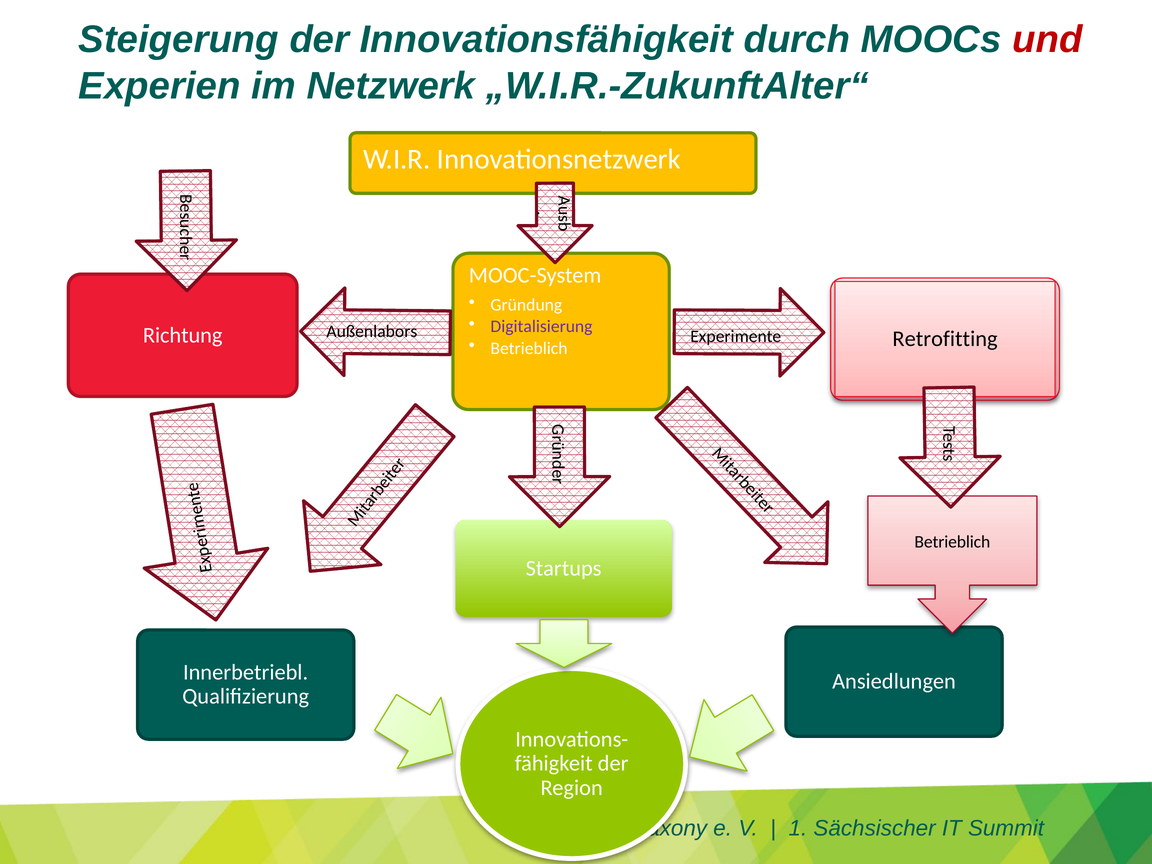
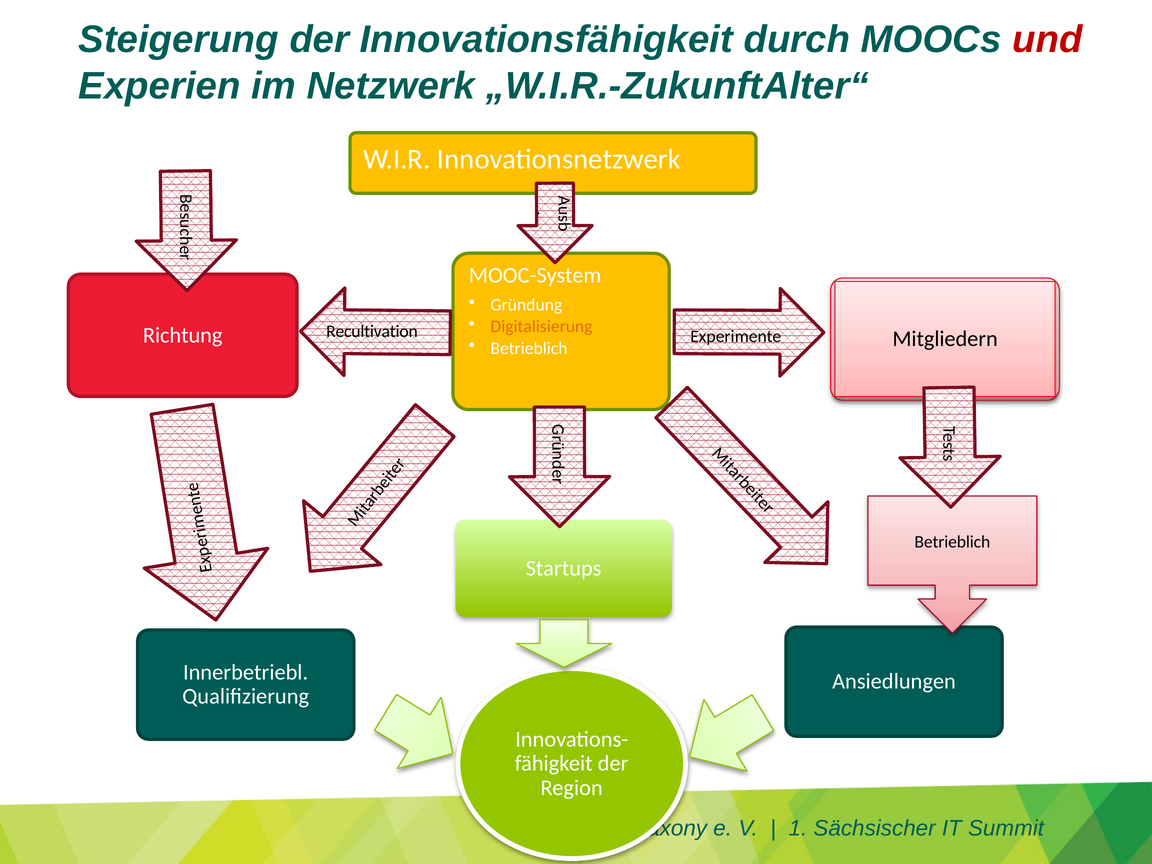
Digitalisierung colour: purple -> orange
Außenlabors: Außenlabors -> Recultivation
Retrofitting: Retrofitting -> Mitgliedern
